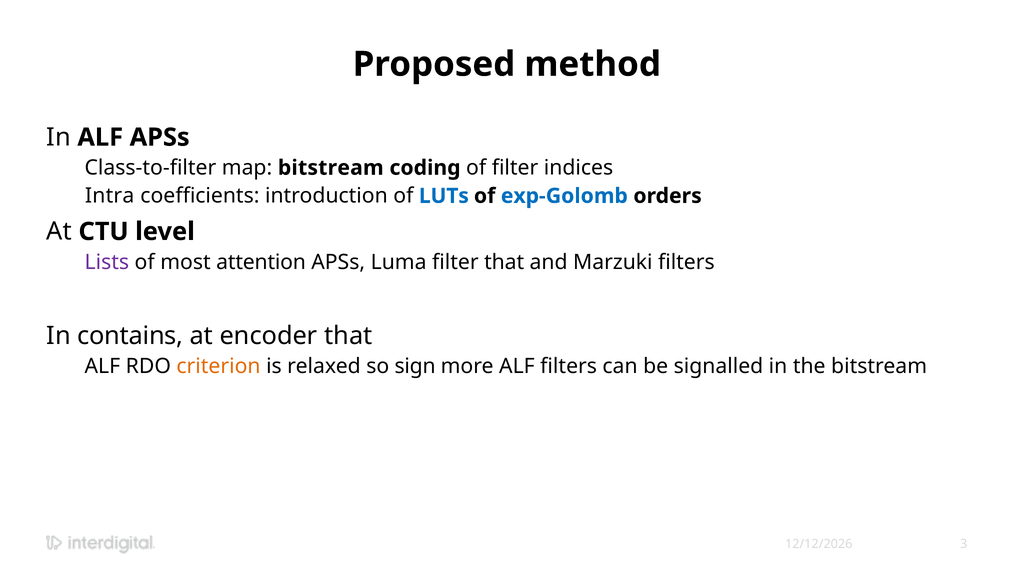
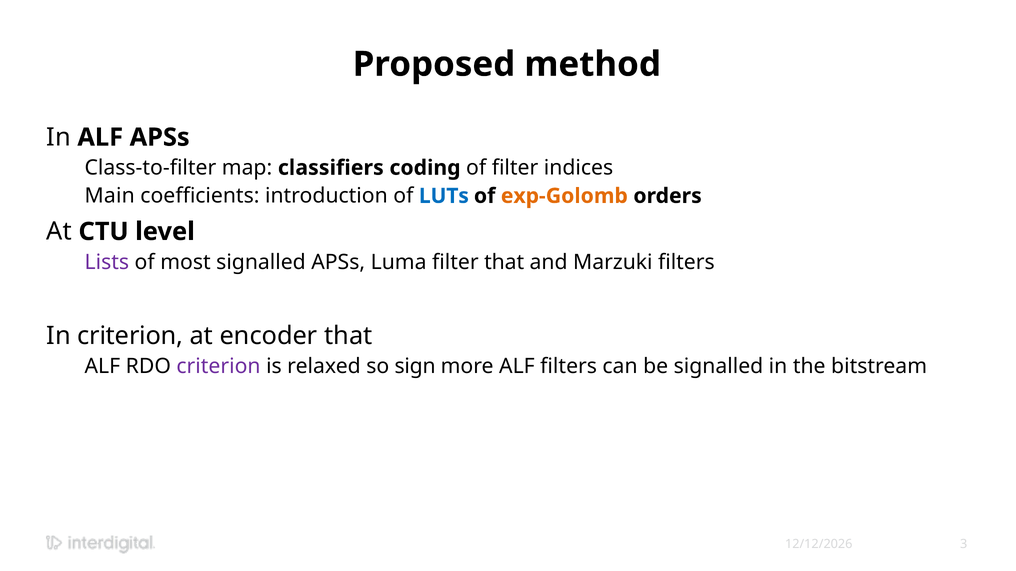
map bitstream: bitstream -> classifiers
Intra: Intra -> Main
exp-Golomb colour: blue -> orange
most attention: attention -> signalled
In contains: contains -> criterion
criterion at (218, 366) colour: orange -> purple
